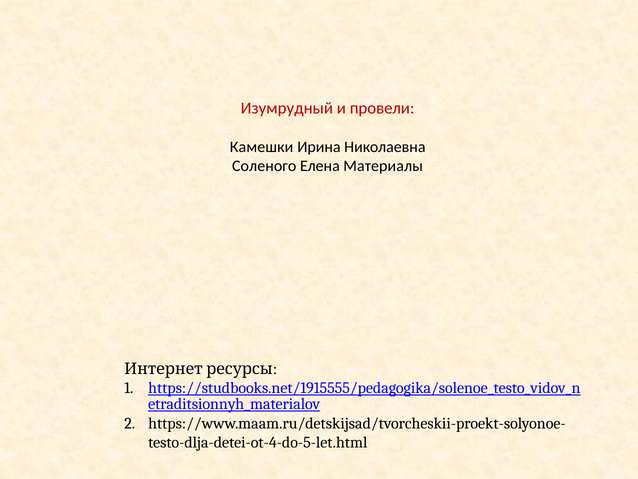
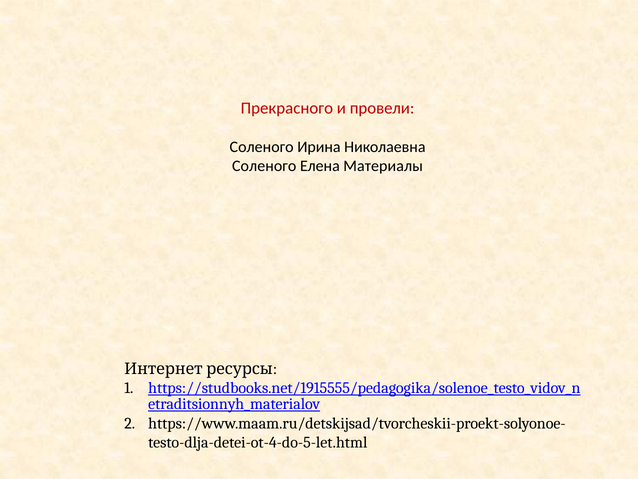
Изумрудный: Изумрудный -> Прекрасного
Камешки at (262, 147): Камешки -> Соленого
